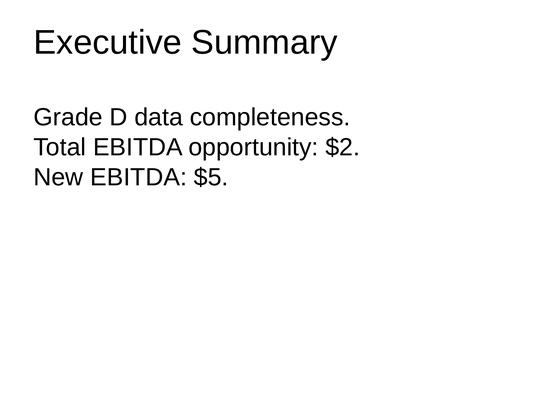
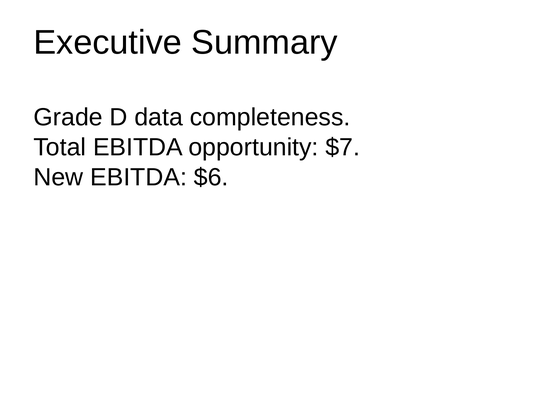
$2: $2 -> $7
$5: $5 -> $6
